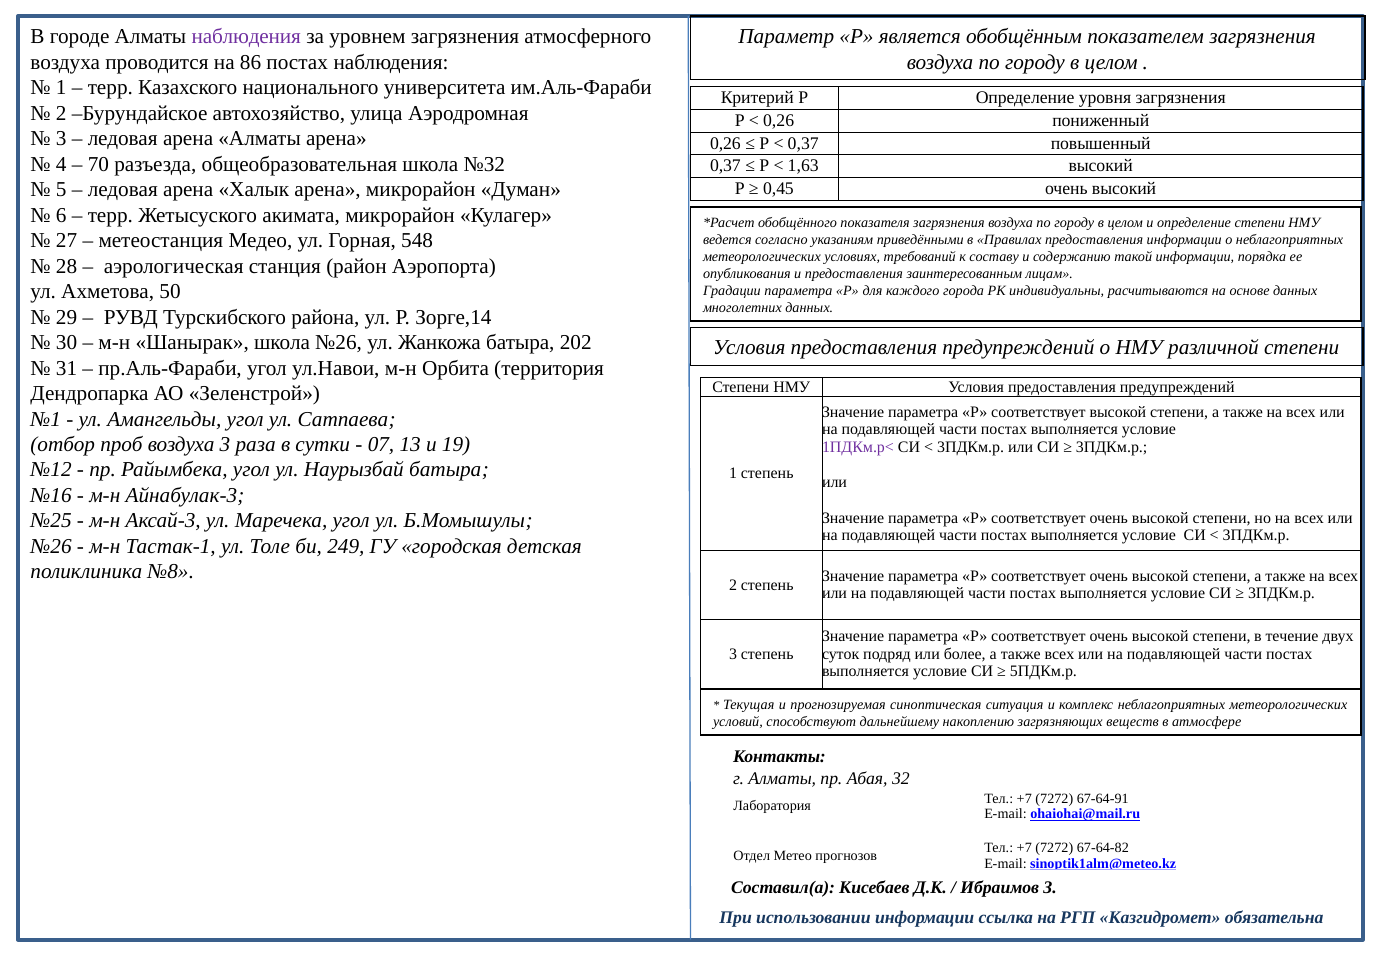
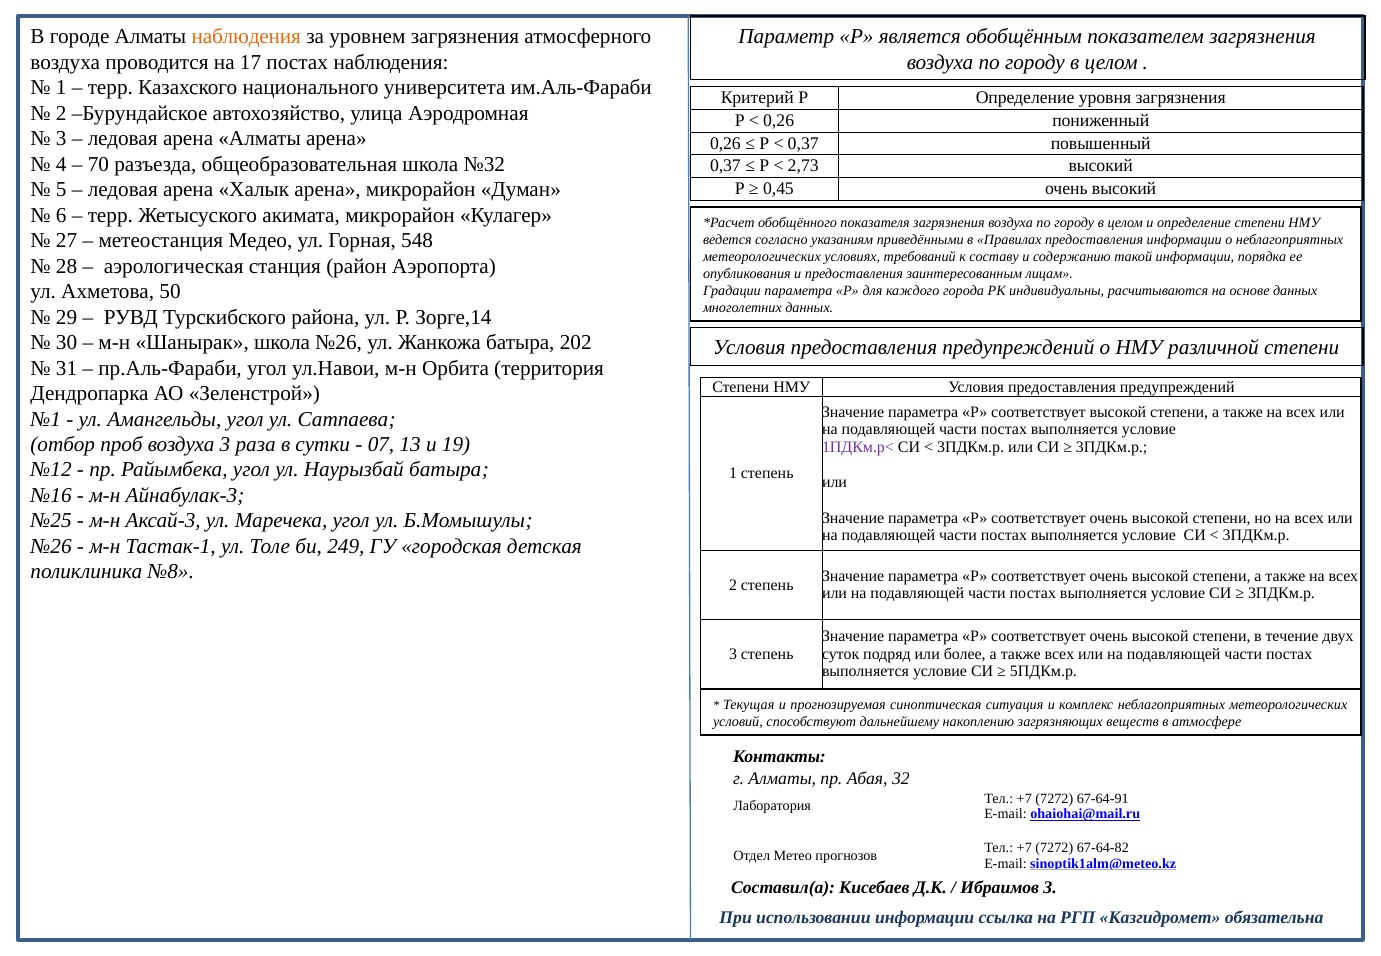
наблюдения at (246, 37) colour: purple -> orange
86: 86 -> 17
1,63: 1,63 -> 2,73
